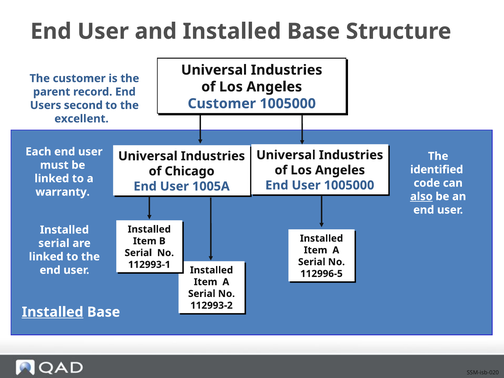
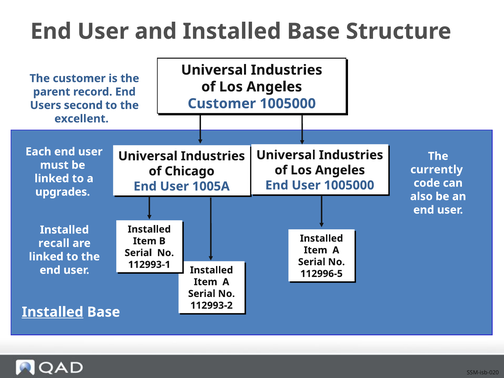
identified: identified -> currently
warranty: warranty -> upgrades
also underline: present -> none
serial at (54, 243): serial -> recall
